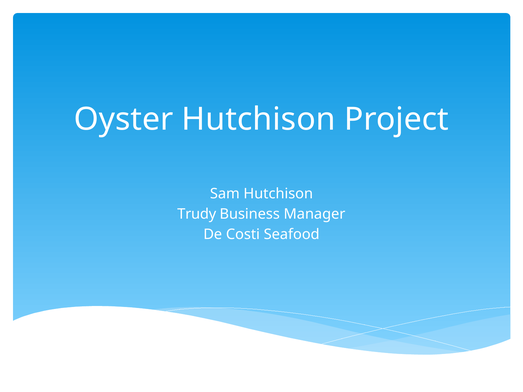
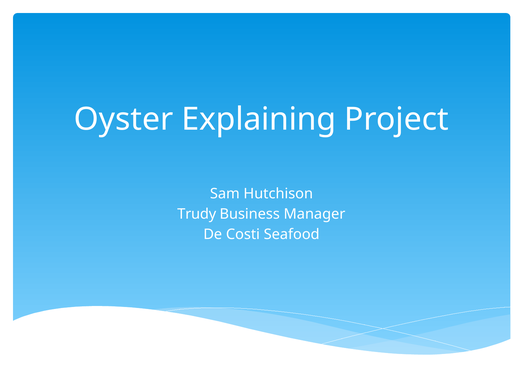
Oyster Hutchison: Hutchison -> Explaining
